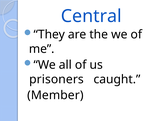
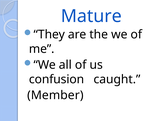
Central: Central -> Mature
prisoners: prisoners -> confusion
